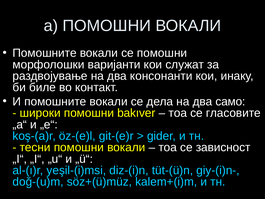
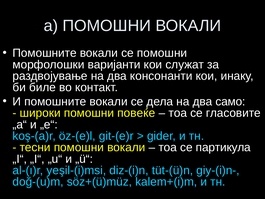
bakıver: bakıver -> повеќе
зависност: зависност -> партикула
